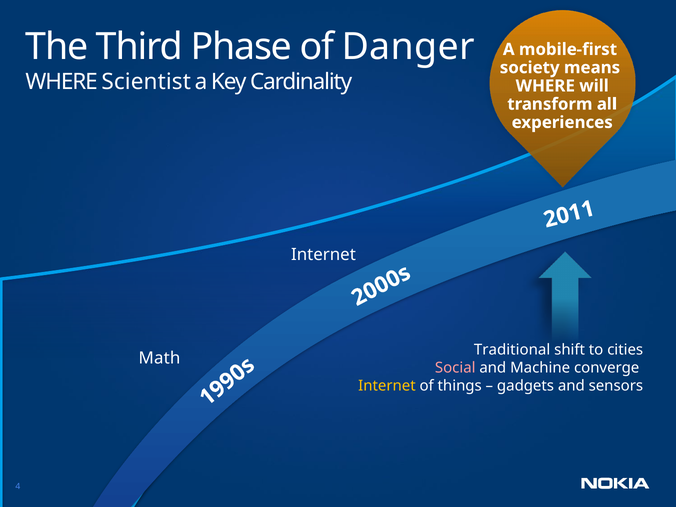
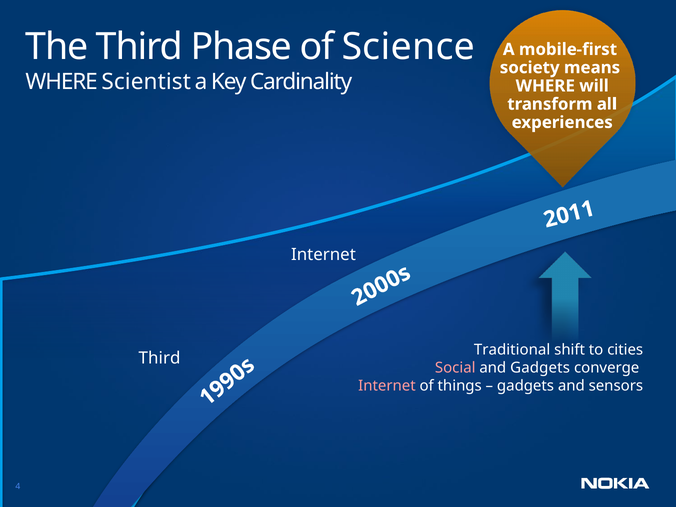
Danger: Danger -> Science
Math at (159, 358): Math -> Third
and Machine: Machine -> Gadgets
Internet at (387, 386) colour: yellow -> pink
